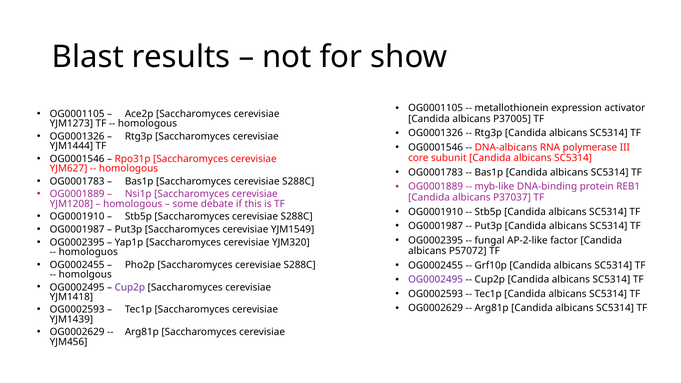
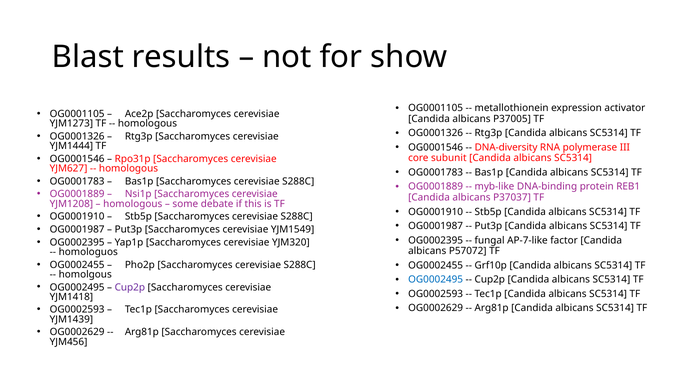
DNA-albicans: DNA-albicans -> DNA-diversity
AP-2-like: AP-2-like -> AP-7-like
OG0002495 at (436, 280) colour: purple -> blue
